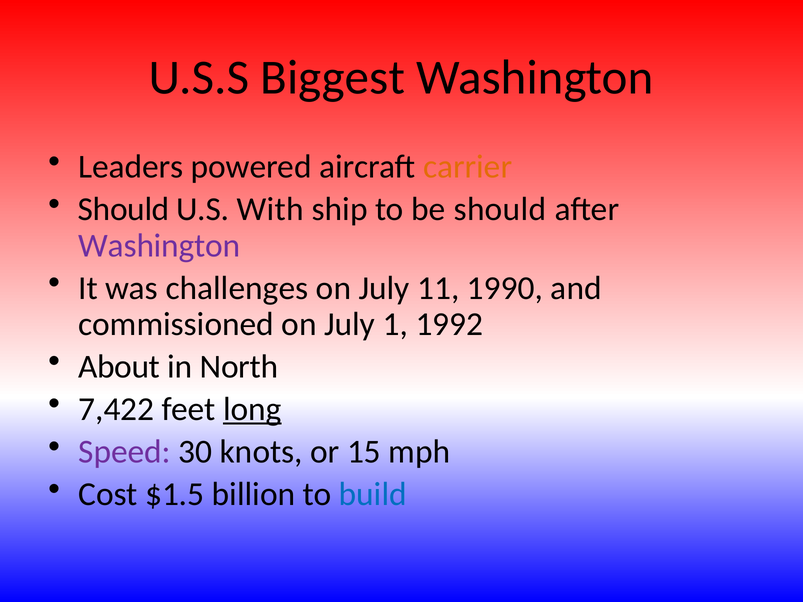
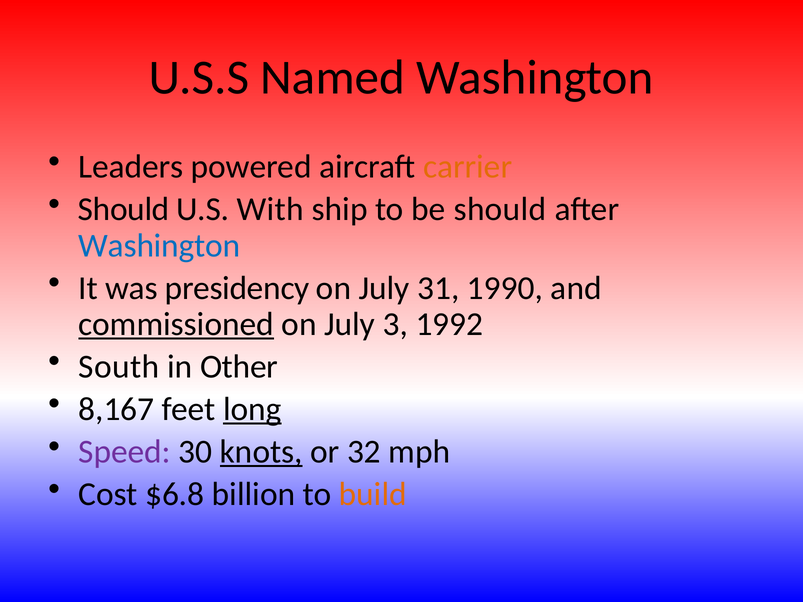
Biggest: Biggest -> Named
Washington at (159, 246) colour: purple -> blue
challenges: challenges -> presidency
11: 11 -> 31
commissioned underline: none -> present
1: 1 -> 3
About: About -> South
North: North -> Other
7,422: 7,422 -> 8,167
knots underline: none -> present
15: 15 -> 32
$1.5: $1.5 -> $6.8
build colour: blue -> orange
